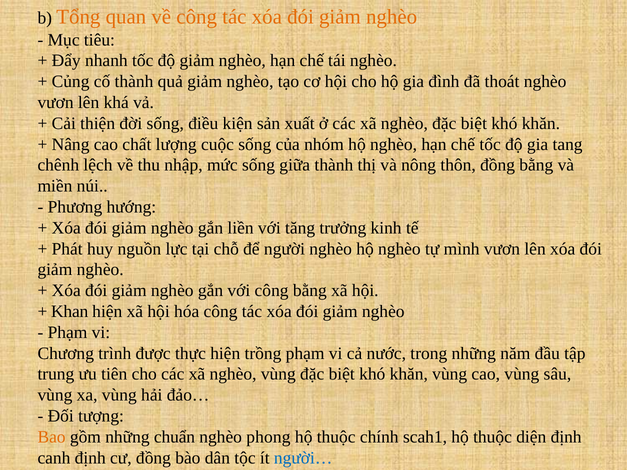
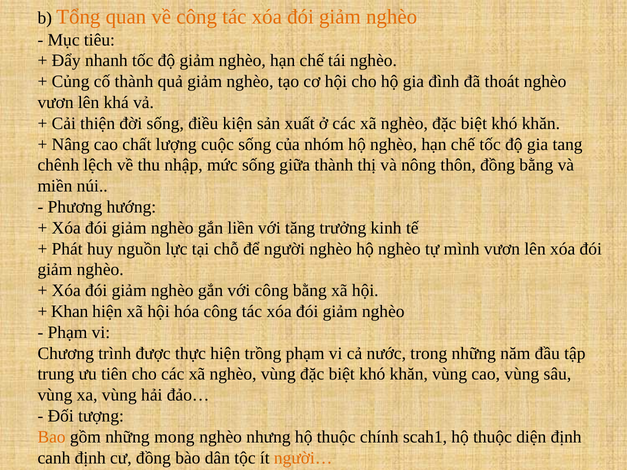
chuẩn: chuẩn -> mong
phong: phong -> nhưng
người… colour: blue -> orange
